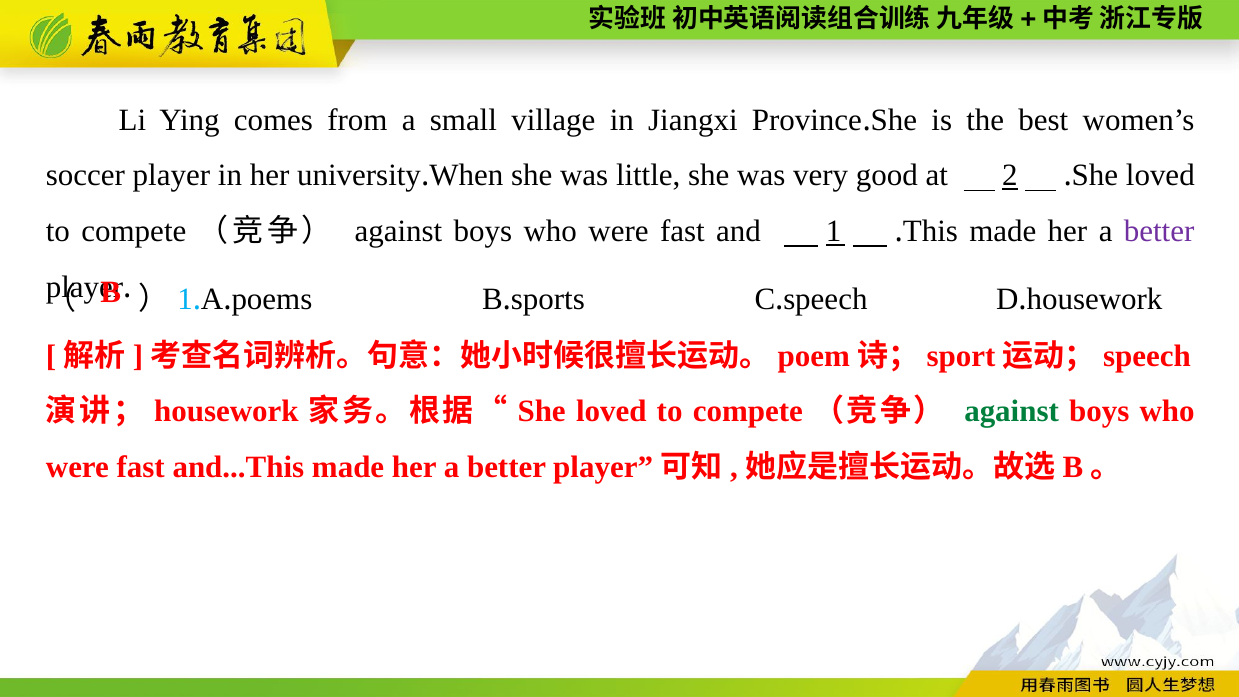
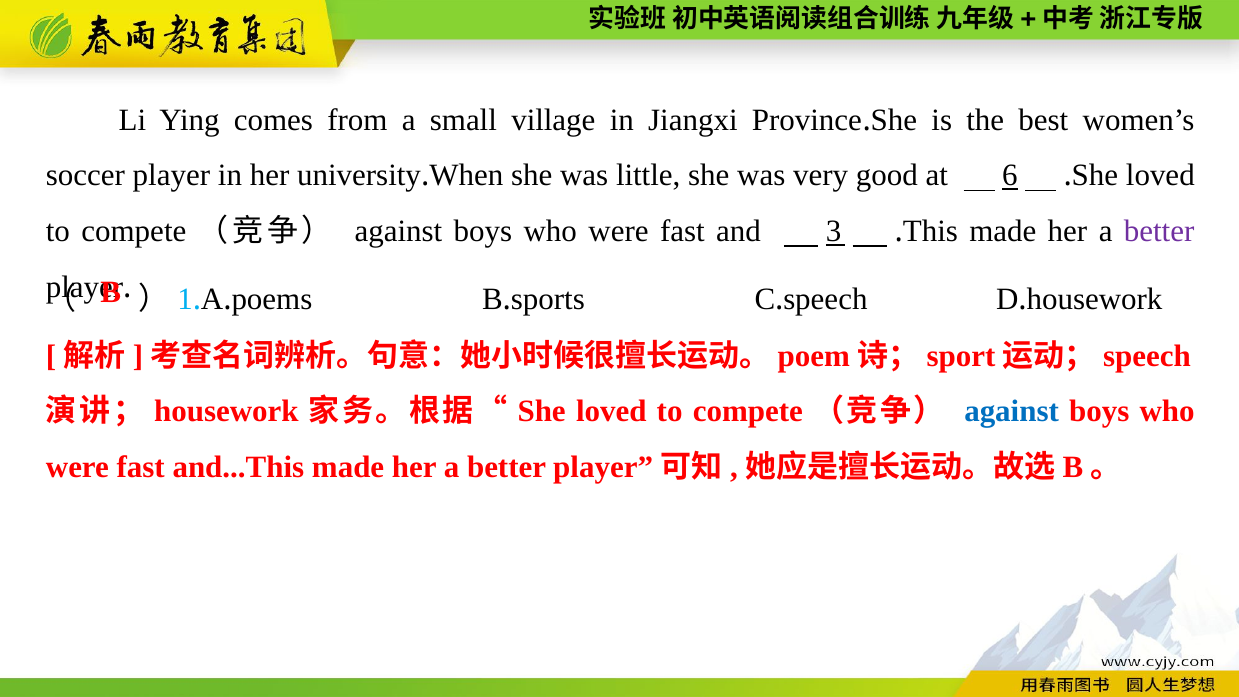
2: 2 -> 6
1: 1 -> 3
against at (1012, 412) colour: green -> blue
